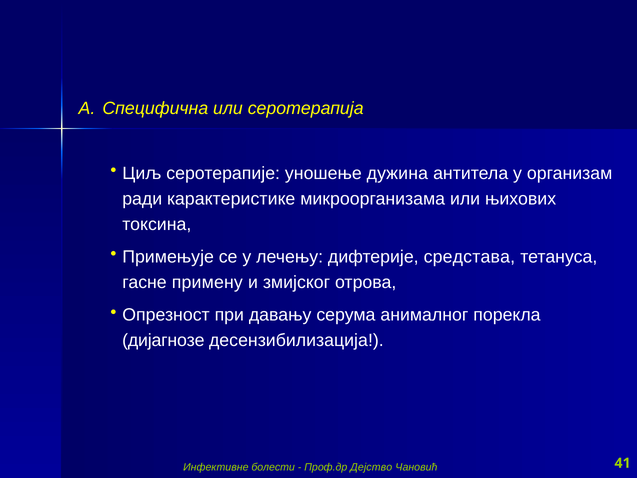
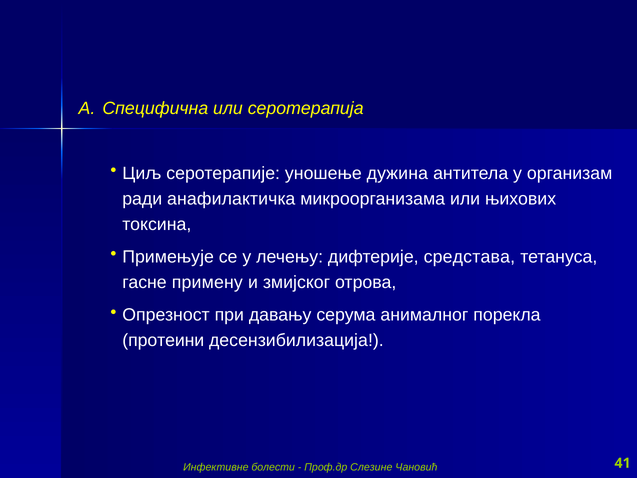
карактеристике: карактеристике -> анафилактичка
дијагнозе: дијагнозе -> протеини
Дејство: Дејство -> Слезине
